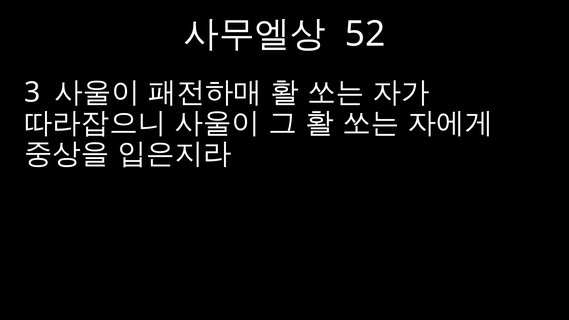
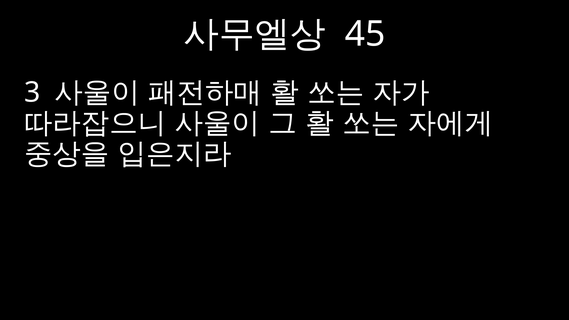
52: 52 -> 45
